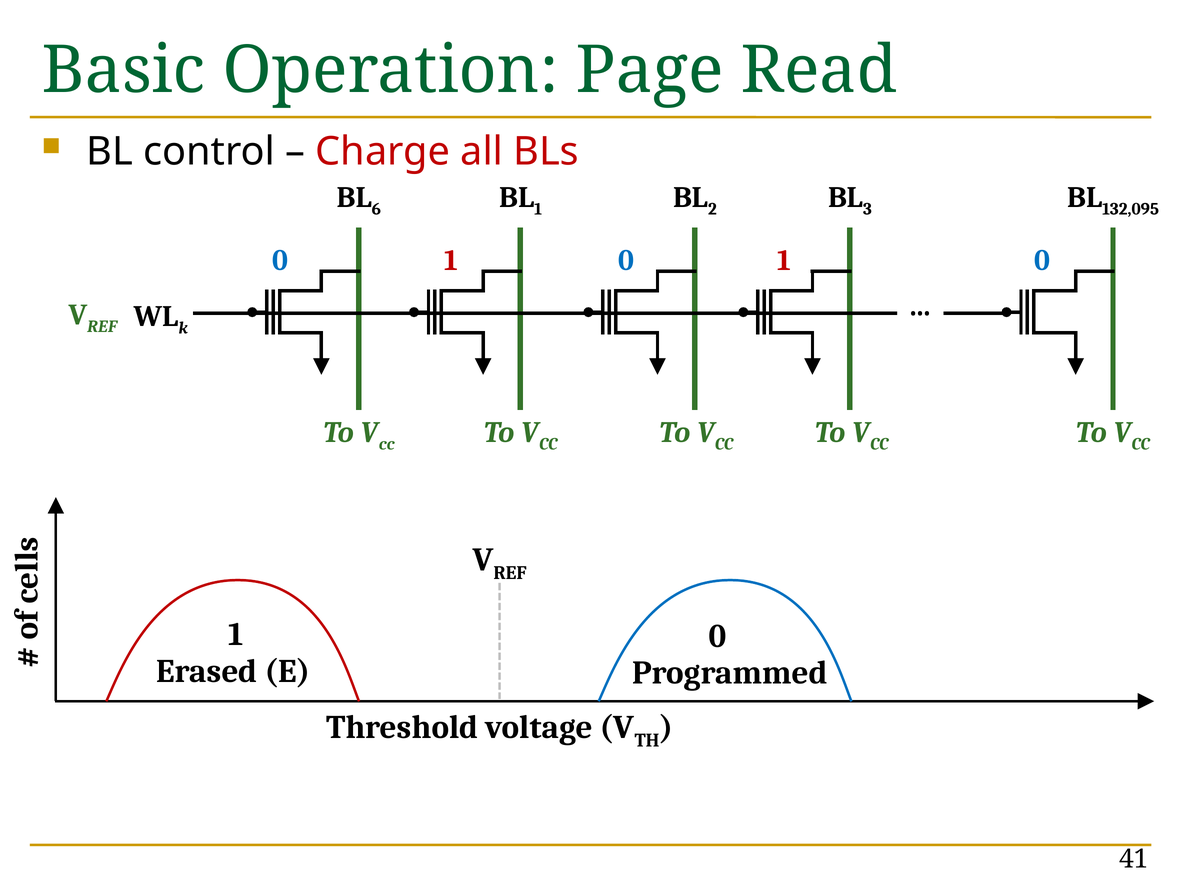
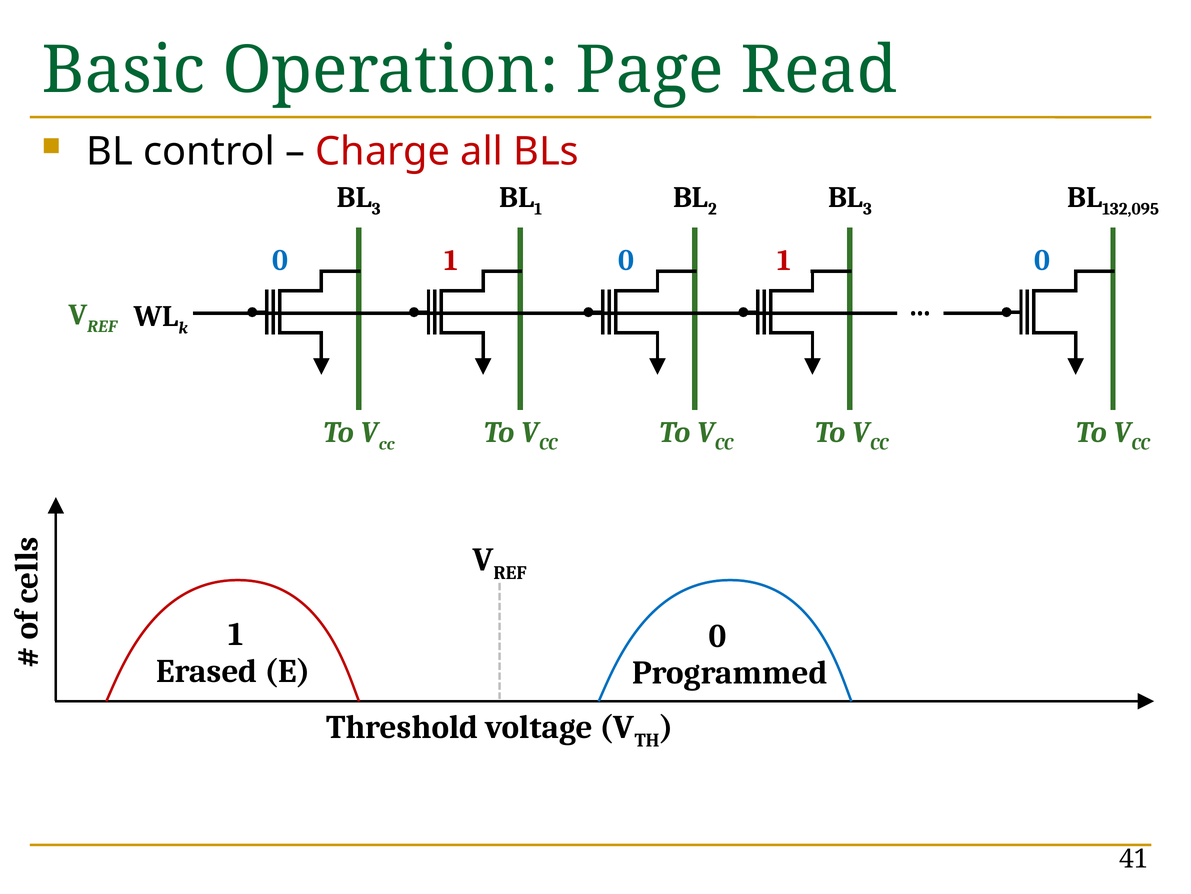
6 at (376, 209): 6 -> 3
